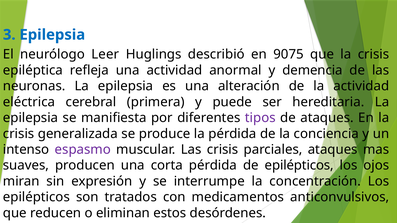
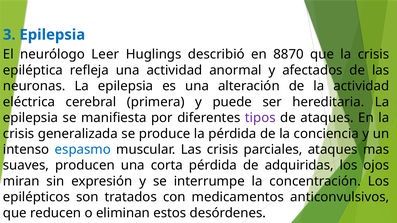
9075: 9075 -> 8870
demencia: demencia -> afectados
espasmo colour: purple -> blue
de epilépticos: epilépticos -> adquiridas
